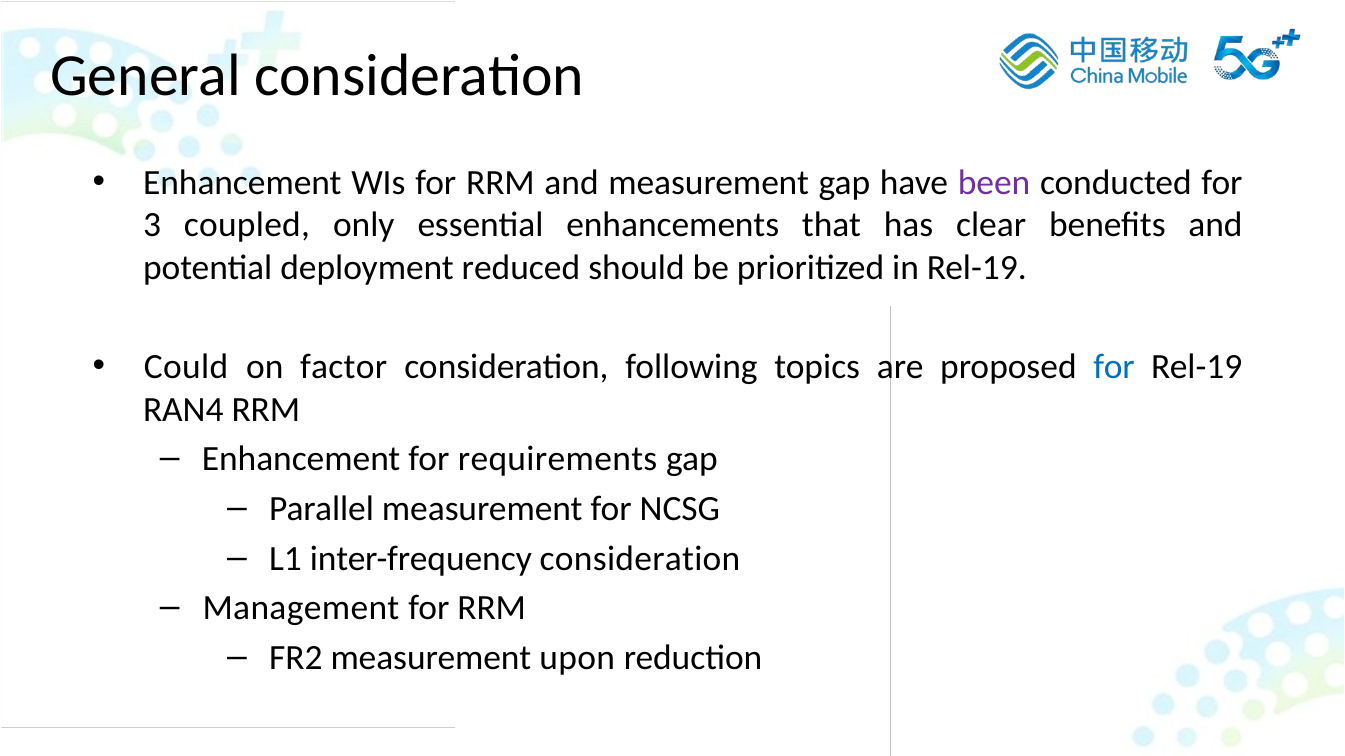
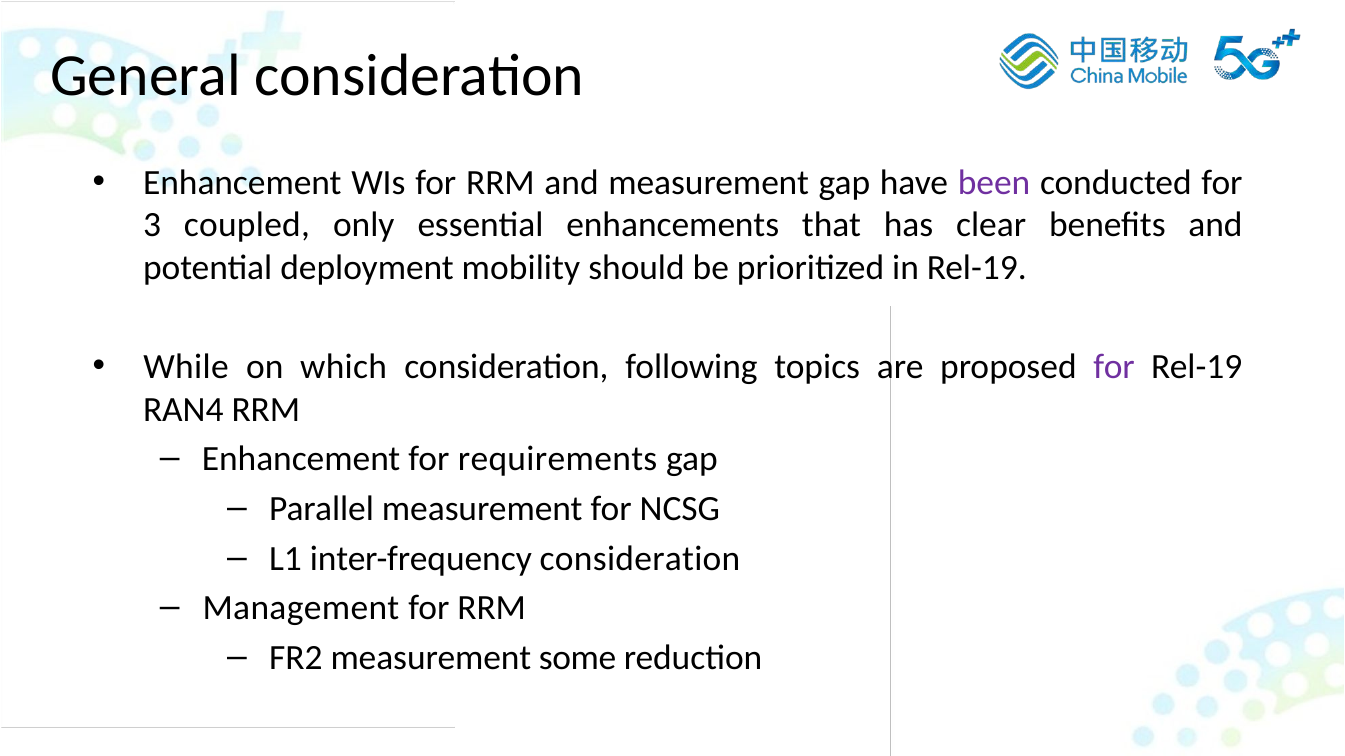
reduced: reduced -> mobility
Could: Could -> While
factor: factor -> which
for at (1114, 367) colour: blue -> purple
upon: upon -> some
